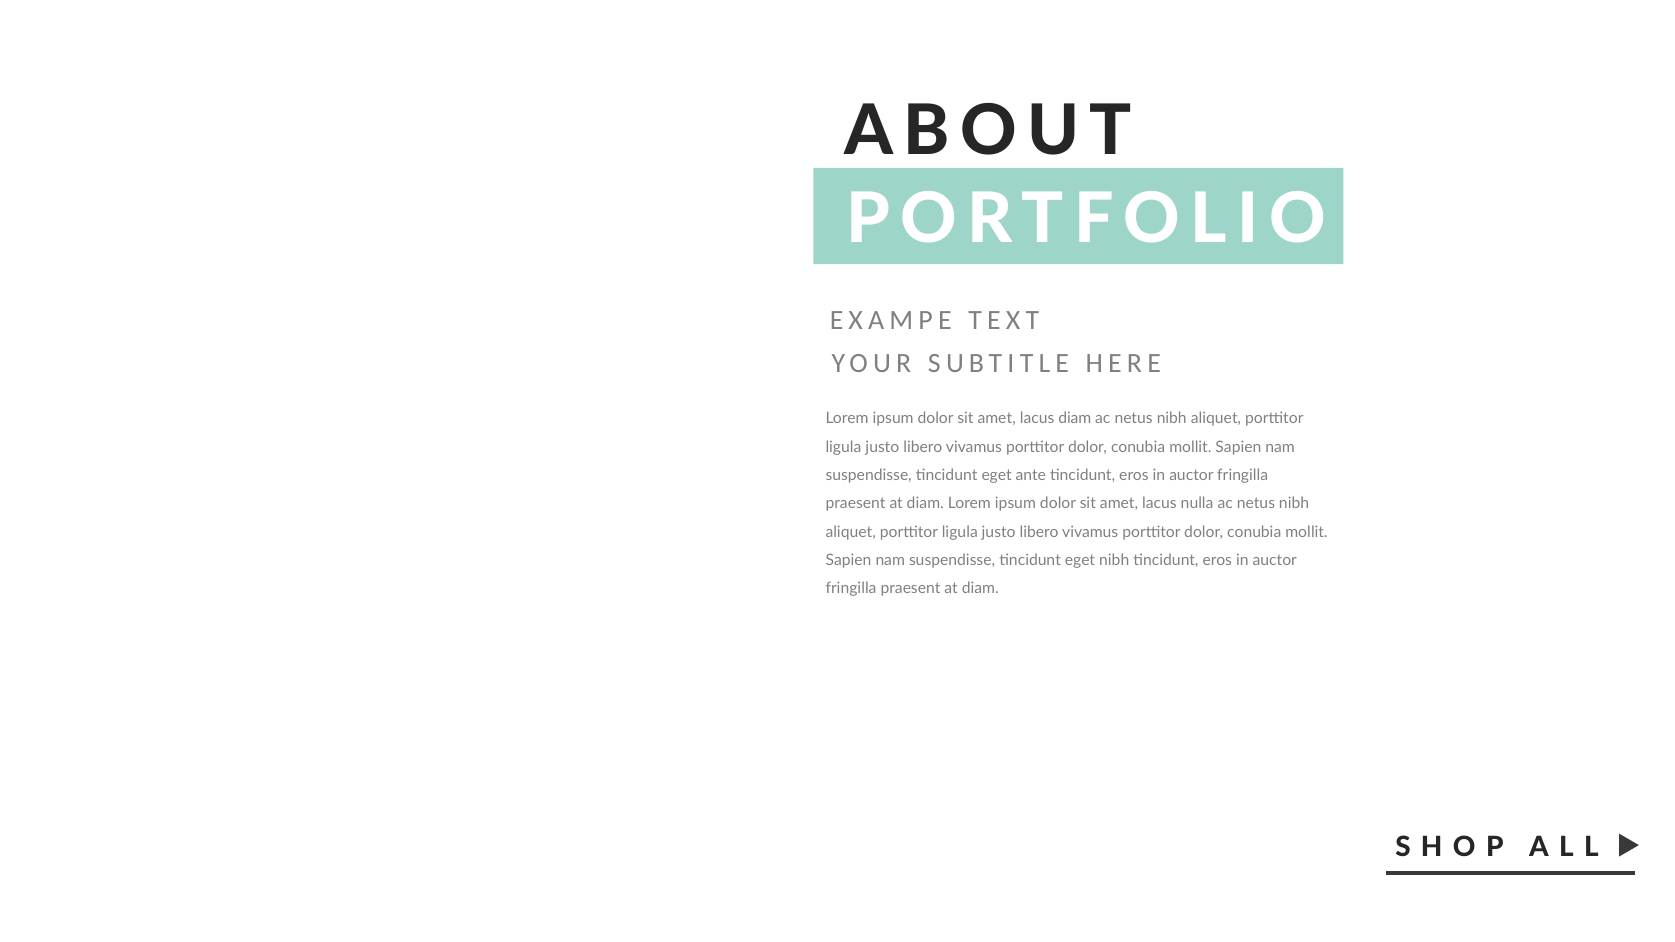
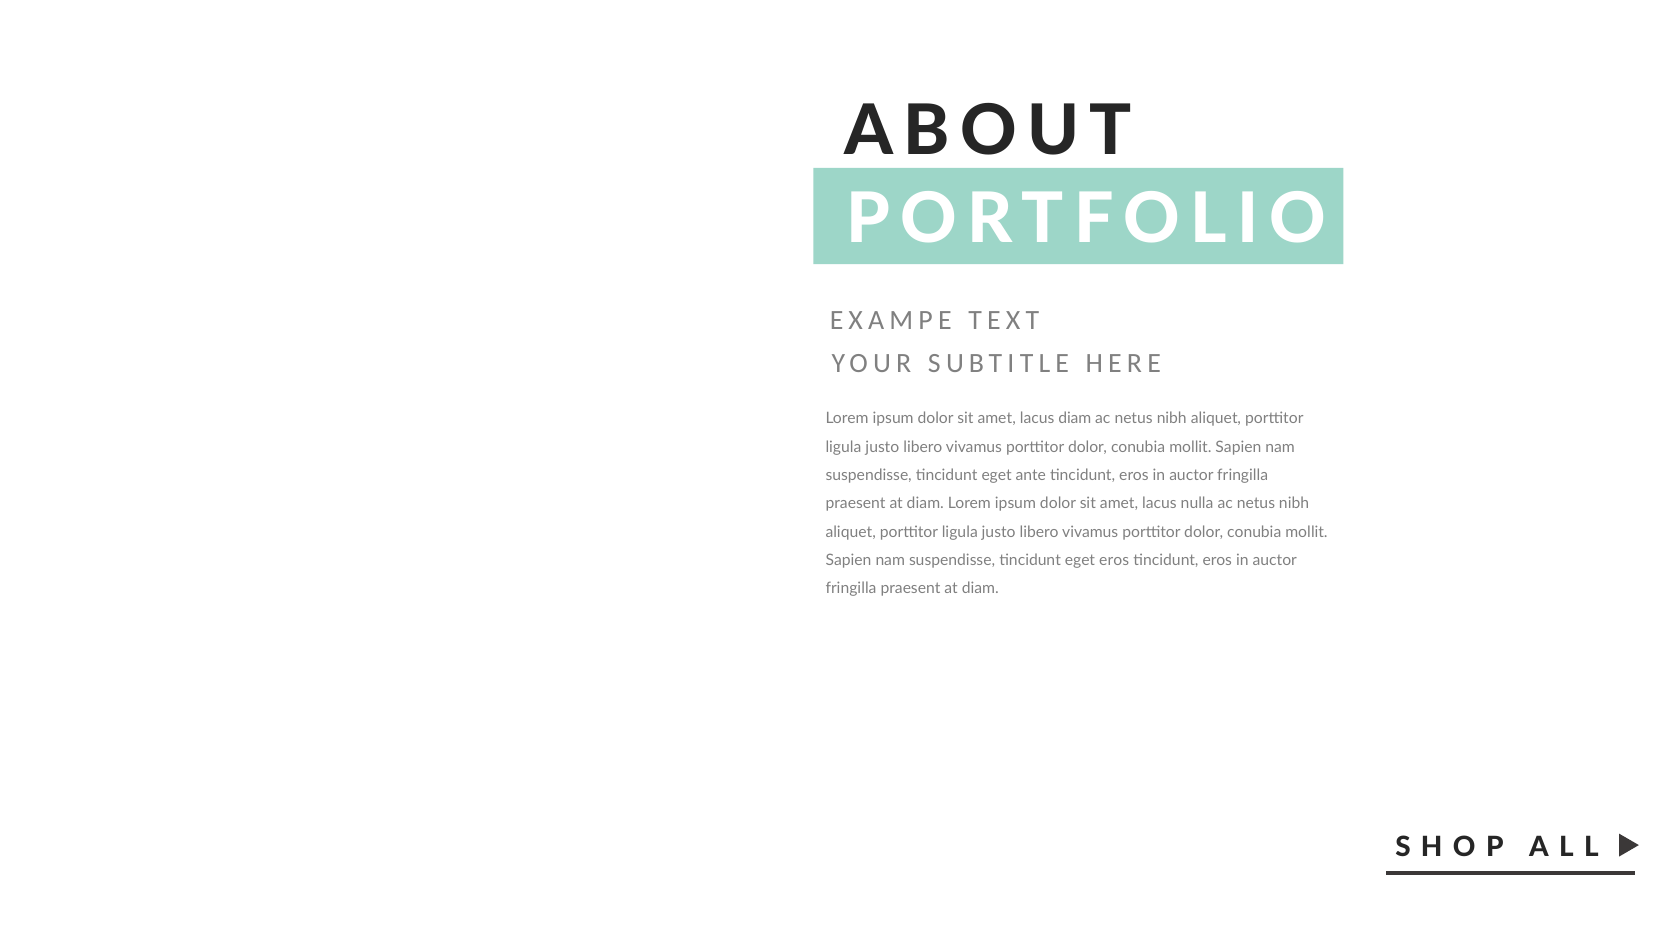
eget nibh: nibh -> eros
